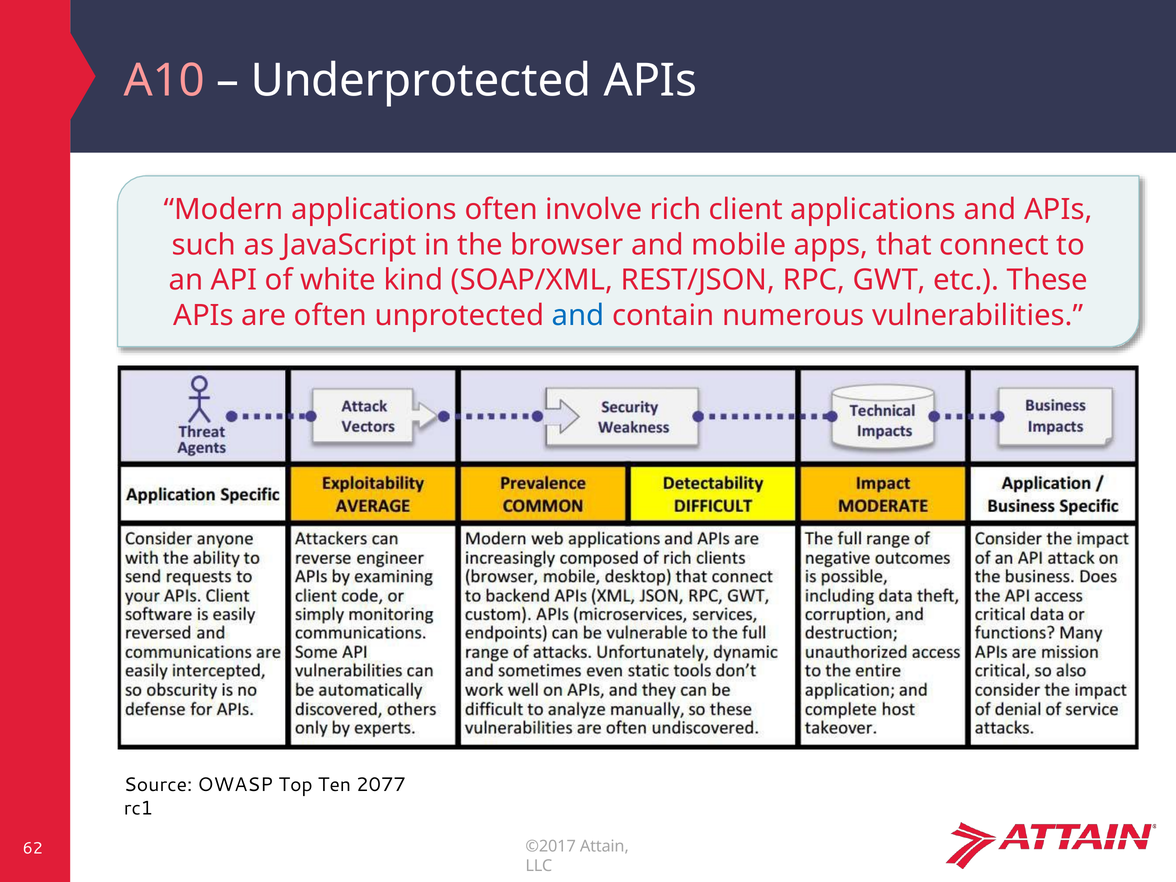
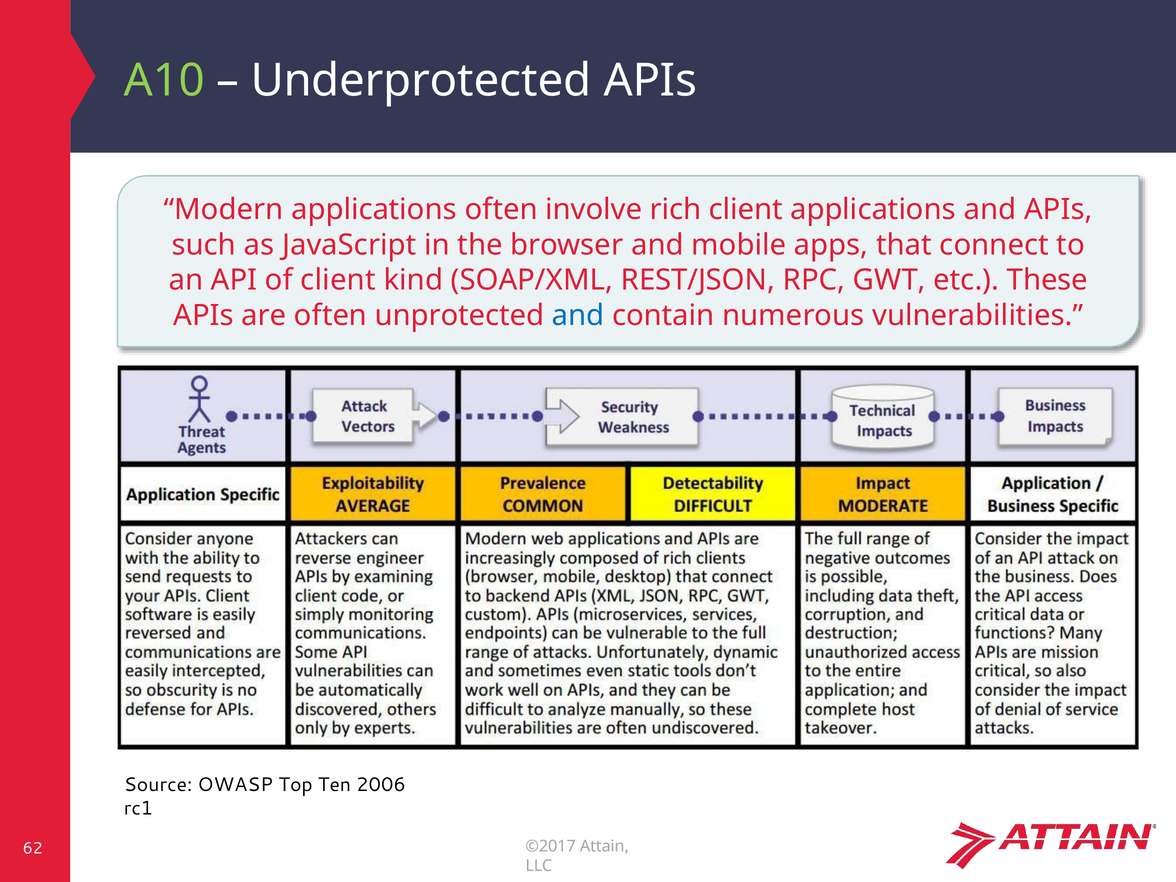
A10 colour: pink -> light green
of white: white -> client
2077: 2077 -> 2006
